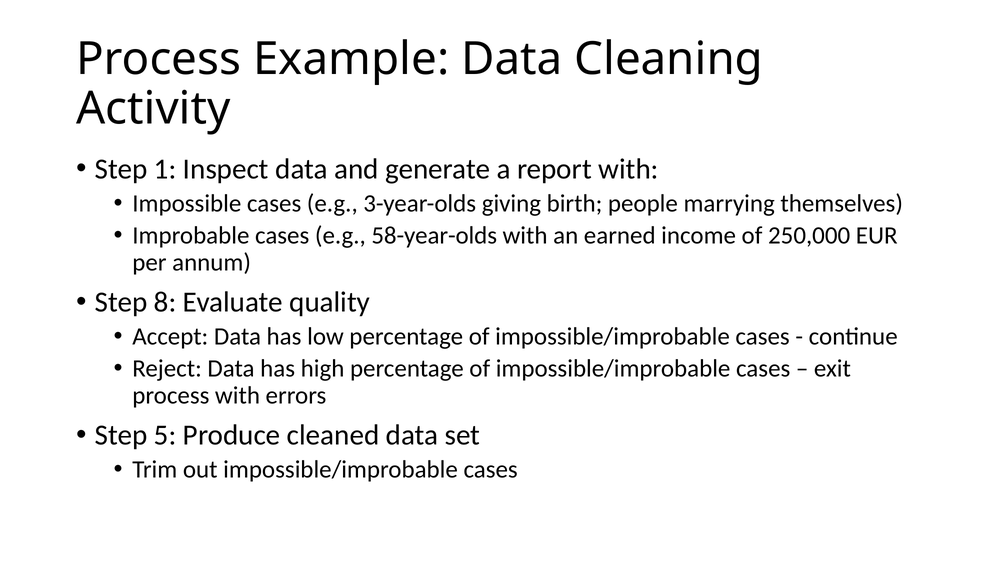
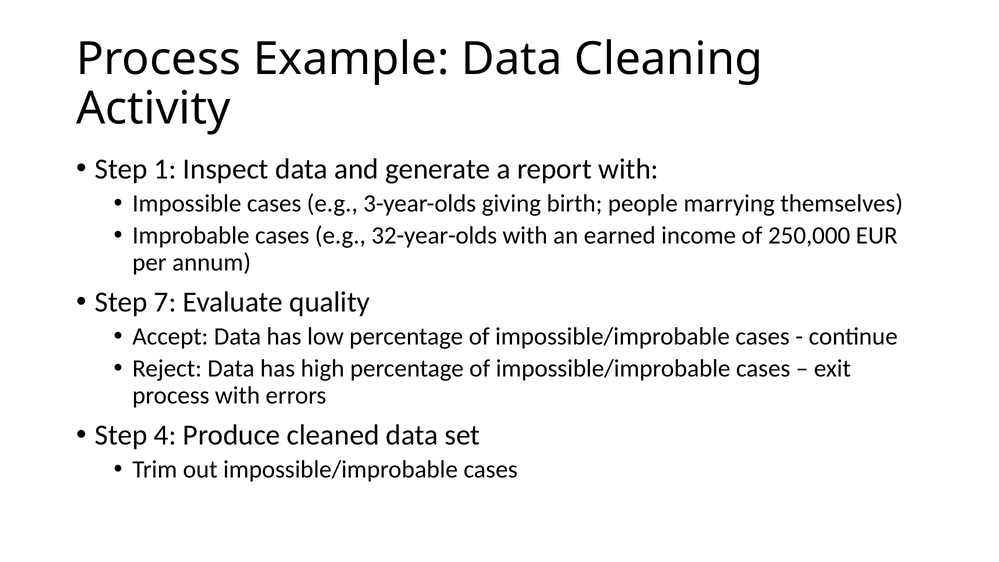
58-year-olds: 58-year-olds -> 32-year-olds
8: 8 -> 7
5: 5 -> 4
